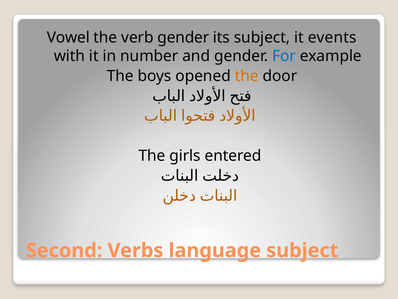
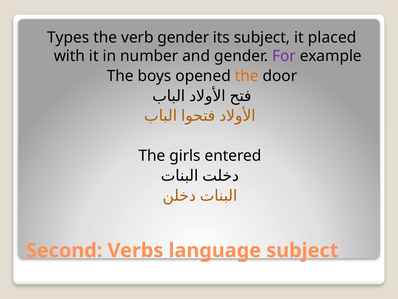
Vowel: Vowel -> Types
events: events -> placed
For colour: blue -> purple
